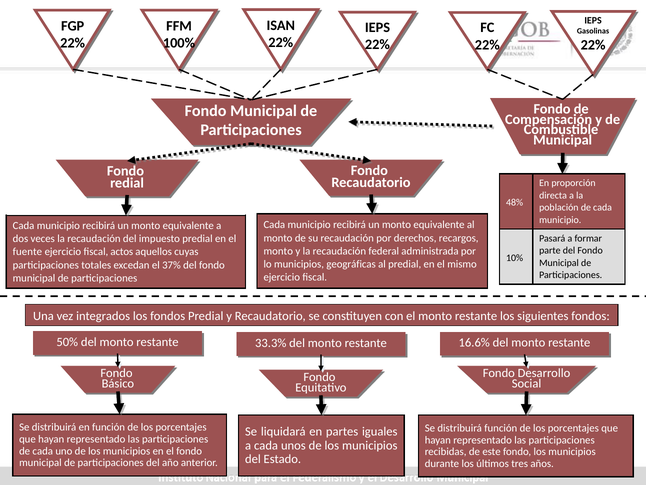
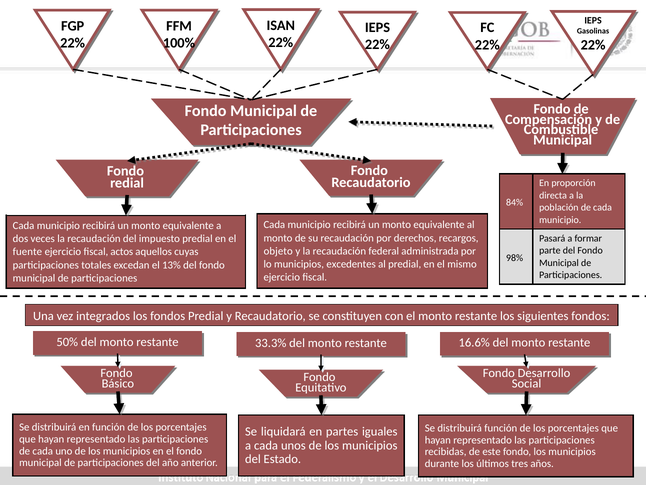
48%: 48% -> 84%
monto at (278, 251): monto -> objeto
10%: 10% -> 98%
geográficas: geográficas -> excedentes
37%: 37% -> 13%
